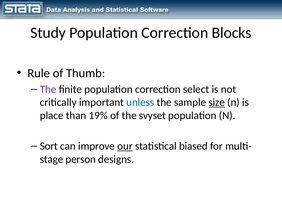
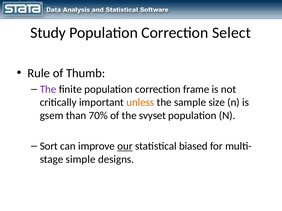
Blocks: Blocks -> Select
select: select -> frame
unless colour: blue -> orange
size underline: present -> none
place: place -> gsem
19%: 19% -> 70%
person: person -> simple
